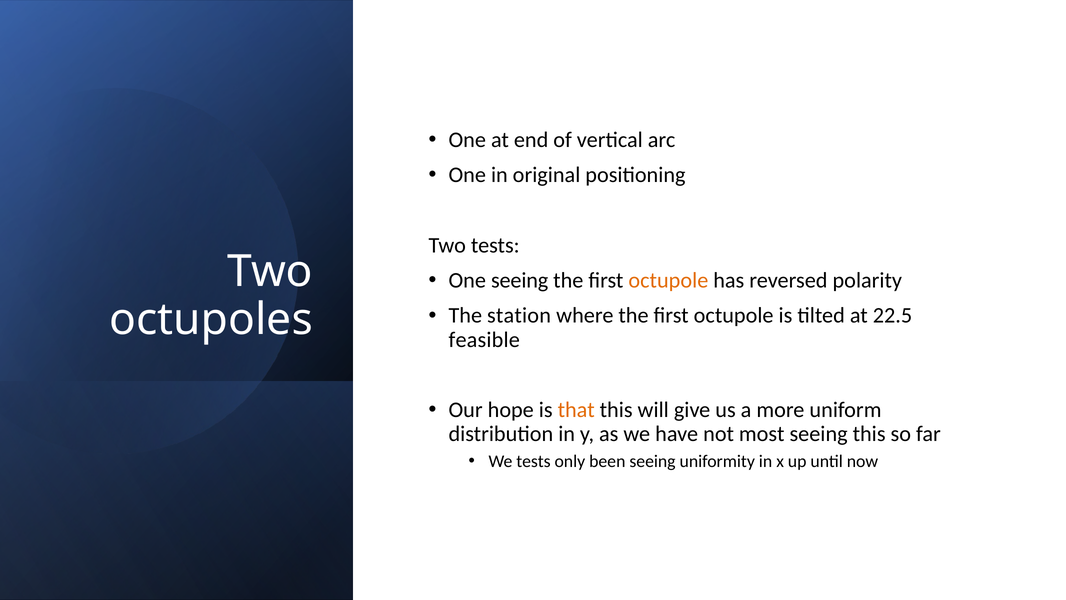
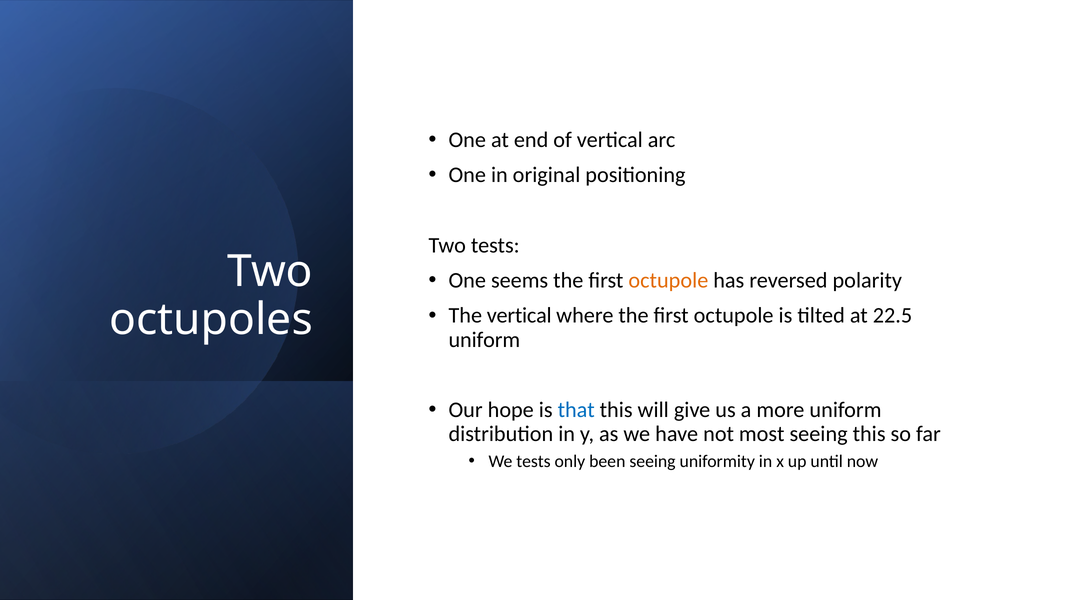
One seeing: seeing -> seems
The station: station -> vertical
feasible at (484, 339): feasible -> uniform
that colour: orange -> blue
